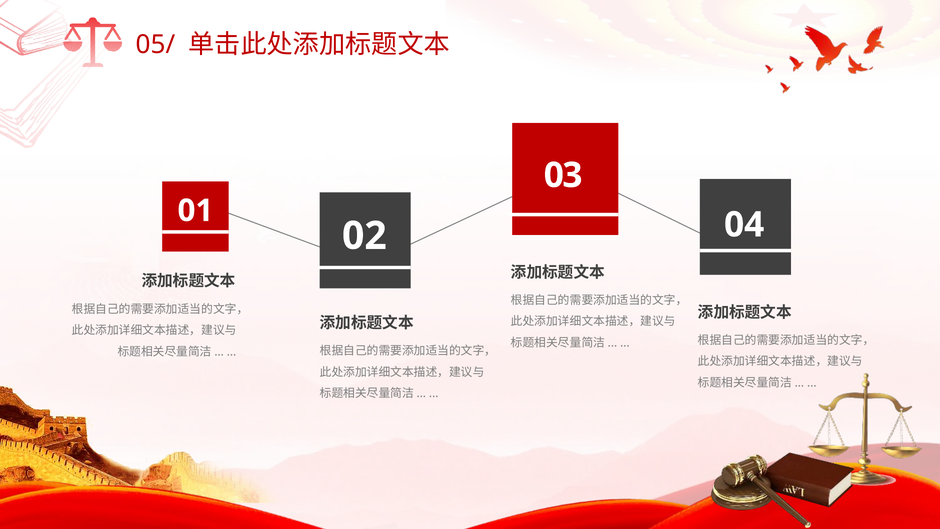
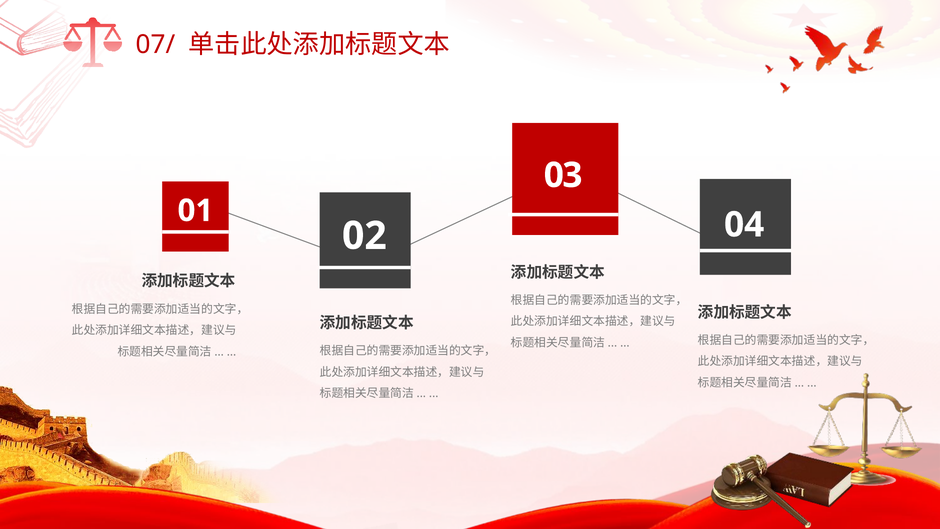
05/: 05/ -> 07/
